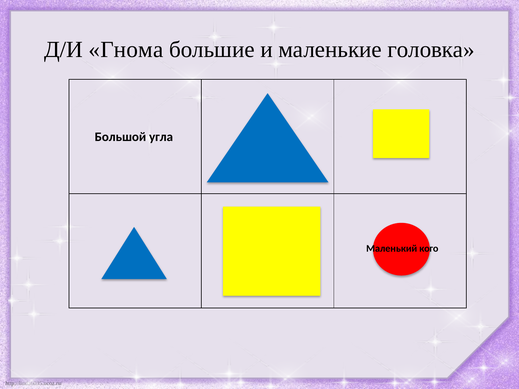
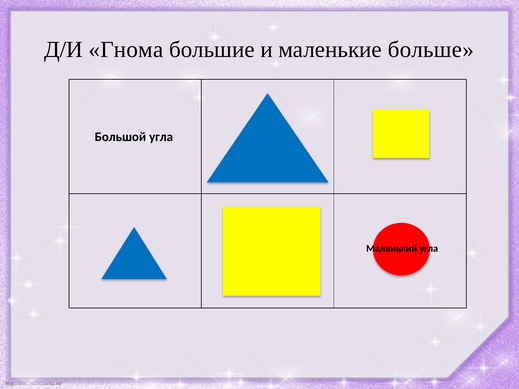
головка: головка -> больше
Маленький кого: кого -> угла
